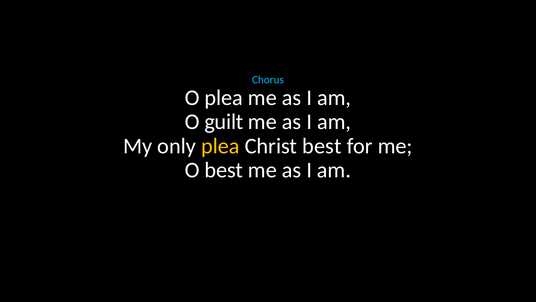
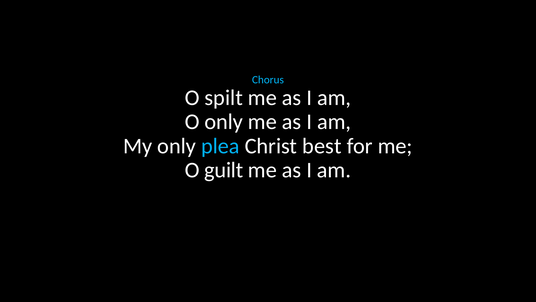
O plea: plea -> spilt
O guilt: guilt -> only
plea at (220, 146) colour: yellow -> light blue
O best: best -> guilt
